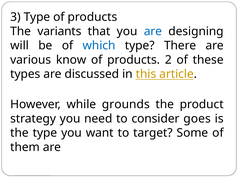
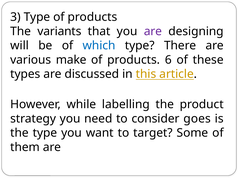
are at (153, 31) colour: blue -> purple
know: know -> make
2: 2 -> 6
grounds: grounds -> labelling
